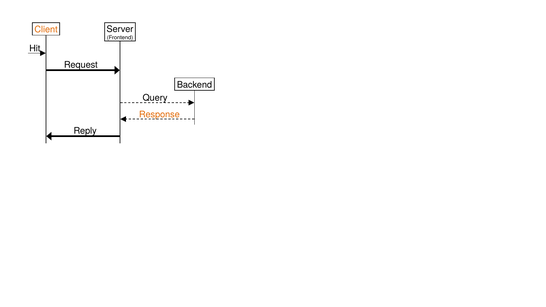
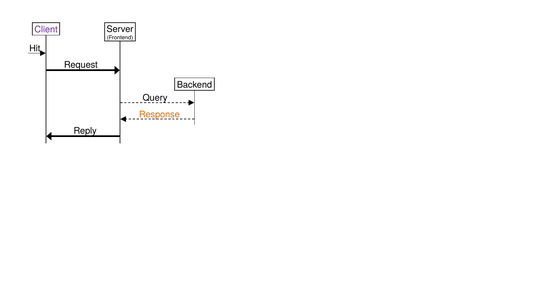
Client colour: orange -> purple
